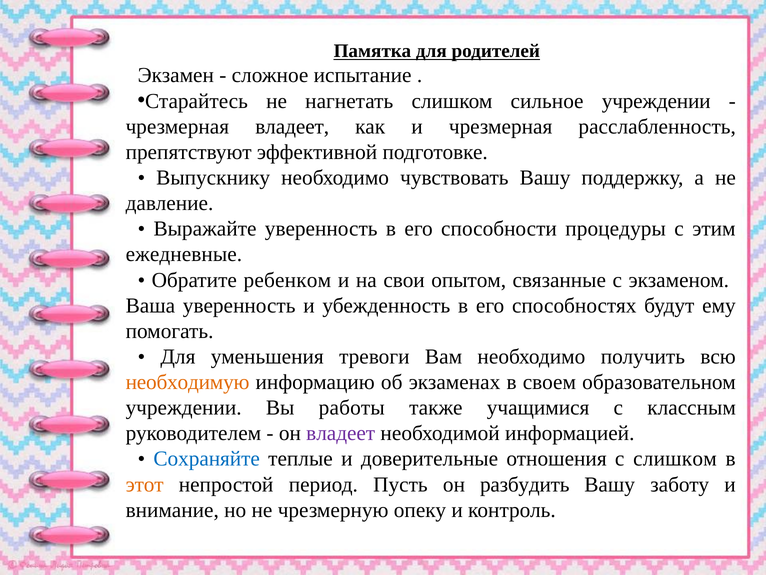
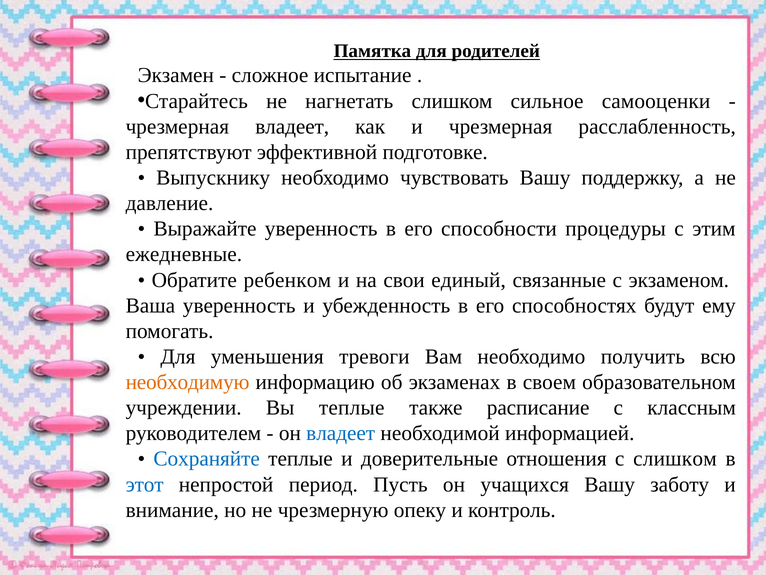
сильное учреждении: учреждении -> самооценки
опытом: опытом -> единый
Вы работы: работы -> теплые
учащимися: учащимися -> расписание
владеет at (341, 433) colour: purple -> blue
этот colour: orange -> blue
разбудить: разбудить -> учащихся
